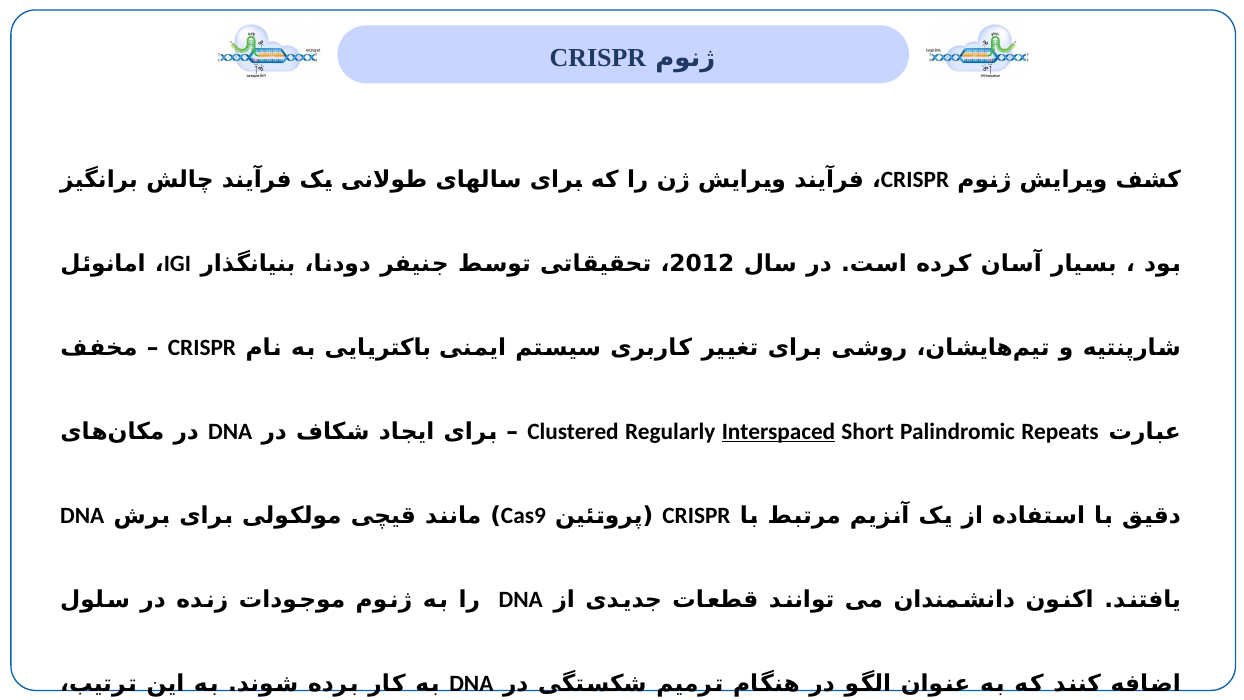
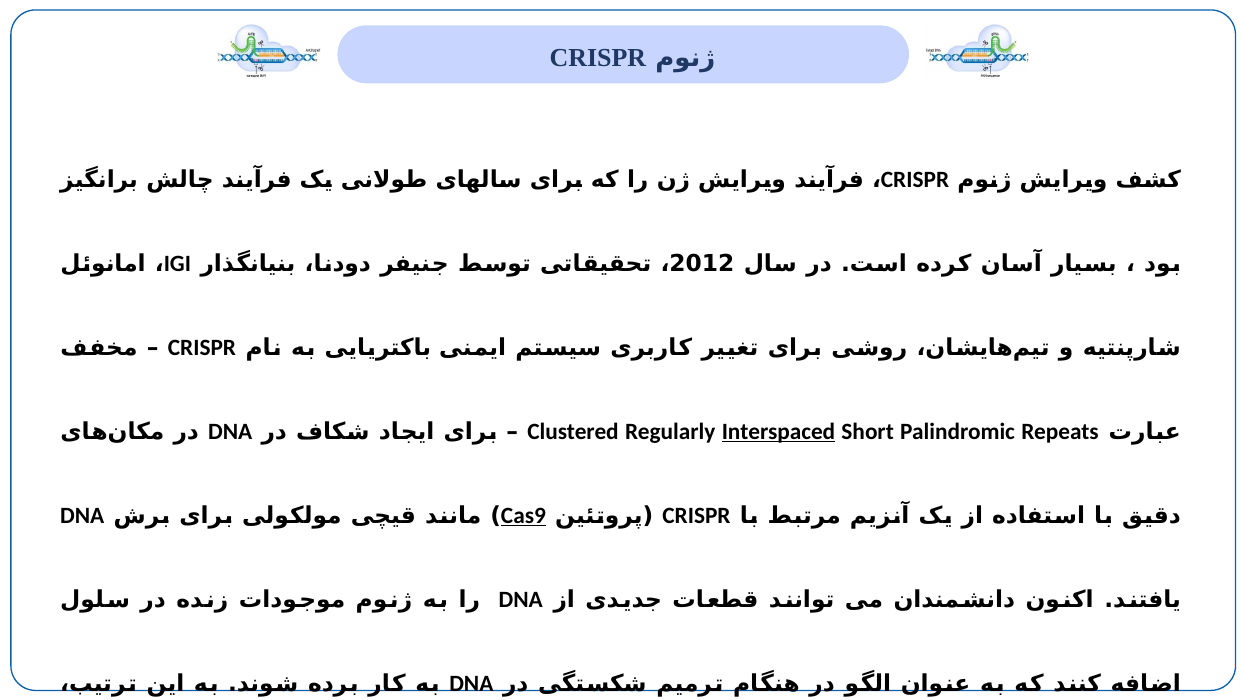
Cas9 underline: none -> present
